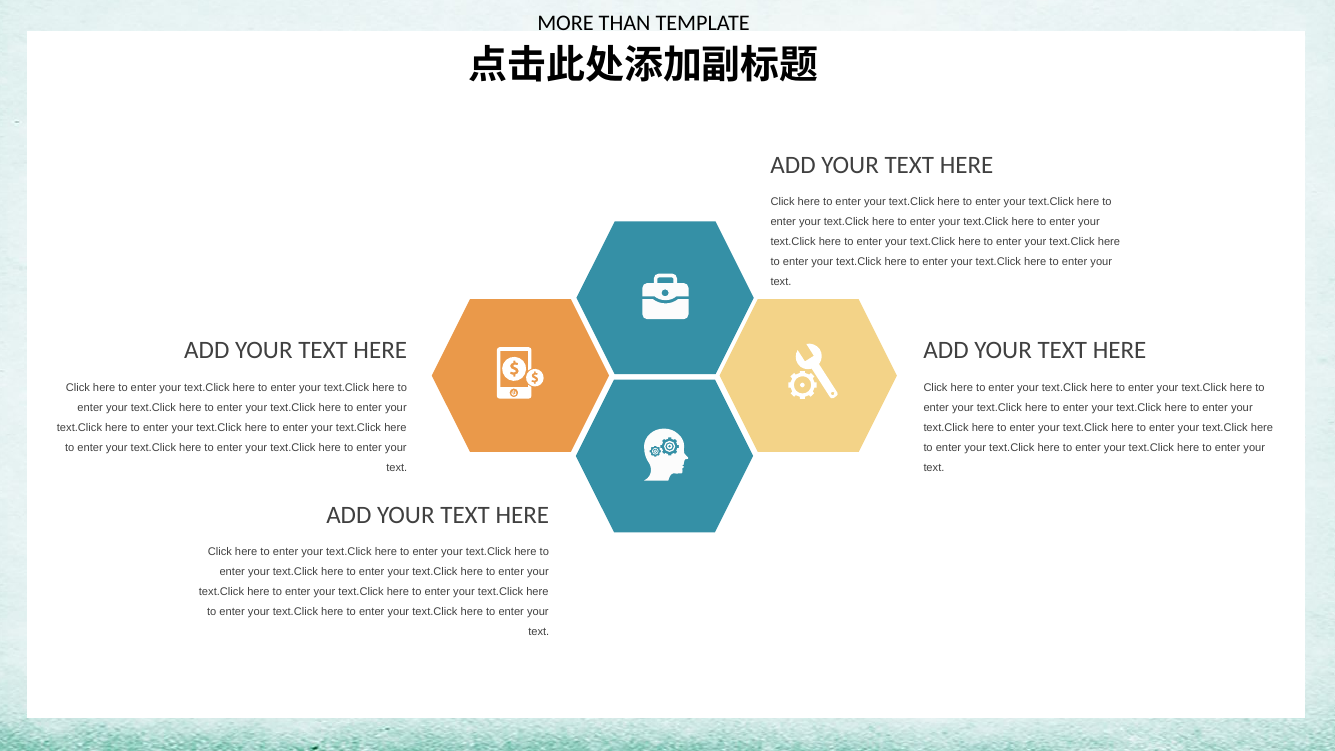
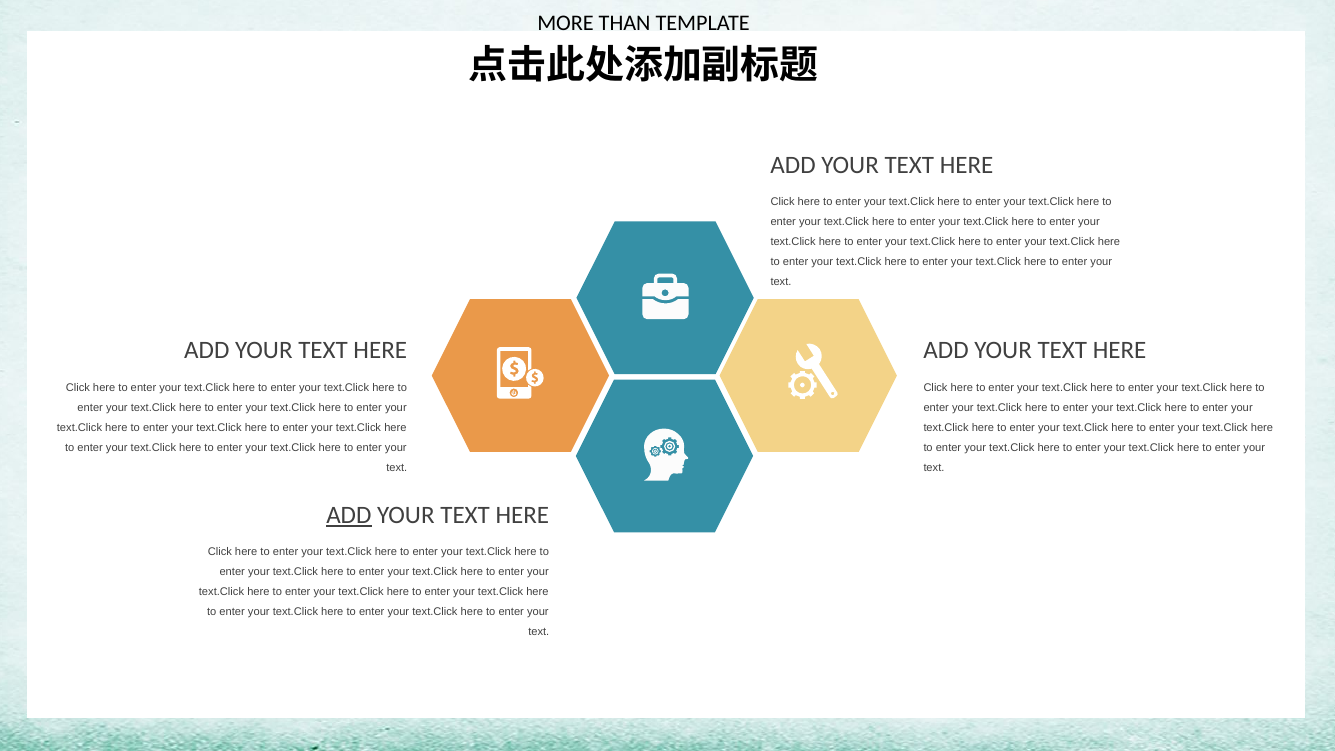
ADD at (349, 515) underline: none -> present
